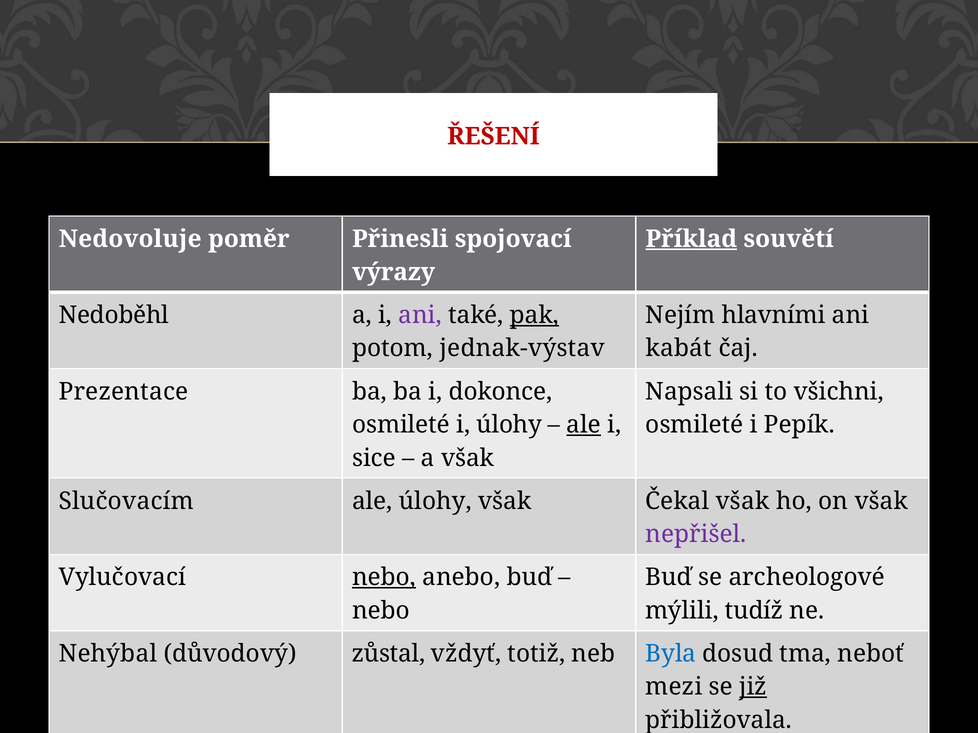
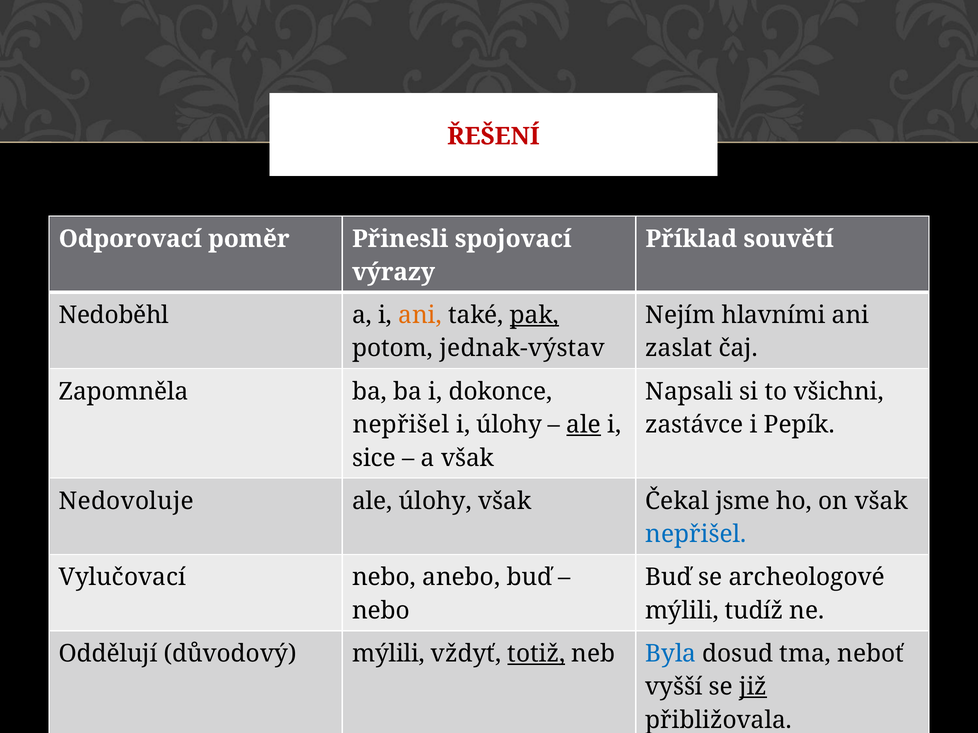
Nedovoluje: Nedovoluje -> Odporovací
Příklad underline: present -> none
ani at (420, 315) colour: purple -> orange
kabát: kabát -> zaslat
Prezentace at (124, 392): Prezentace -> Zapomněla
osmileté at (401, 425): osmileté -> nepřišel
osmileté at (694, 425): osmileté -> zastávce
Slučovacím: Slučovacím -> Nedovoluje
Čekal však: však -> jsme
nepřišel at (696, 535) colour: purple -> blue
nebo at (384, 578) underline: present -> none
Nehýbal: Nehýbal -> Oddělují
důvodový zůstal: zůstal -> mýlili
totiž underline: none -> present
mezi: mezi -> vyšší
